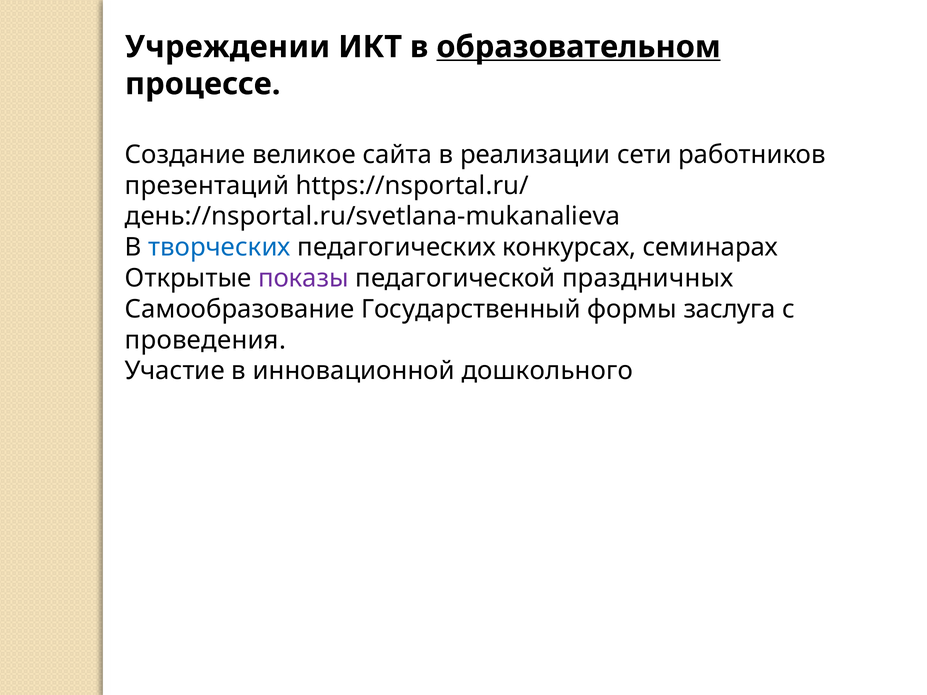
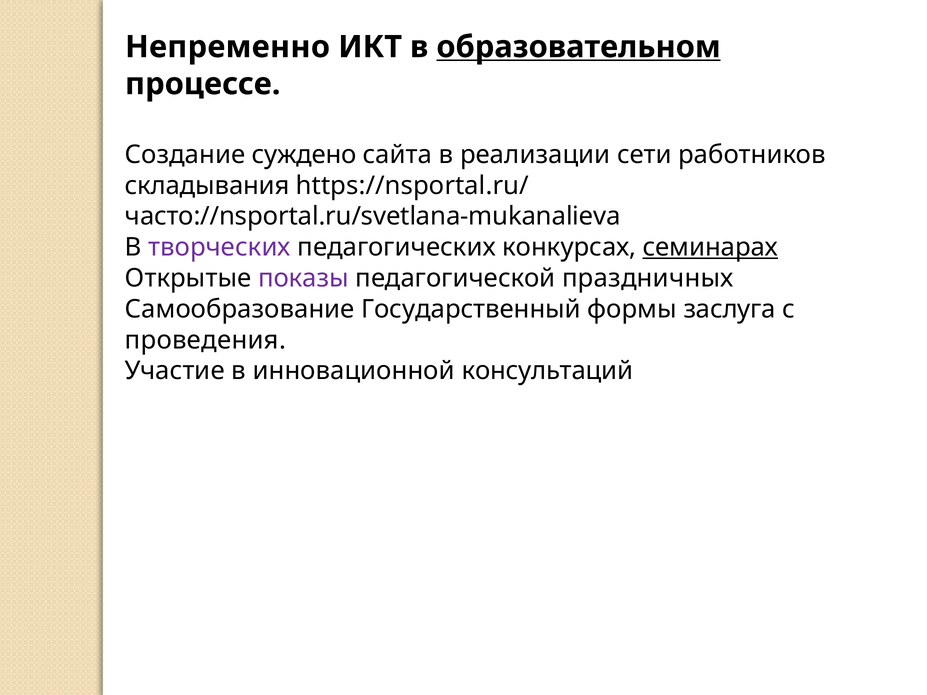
Учреждении: Учреждении -> Непременно
великое: великое -> суждено
презентаций: презентаций -> складывания
день://nsportal.ru/svetlana-mukanalieva: день://nsportal.ru/svetlana-mukanalieva -> часто://nsportal.ru/svetlana-mukanalieva
творческих colour: blue -> purple
семинарах underline: none -> present
дошкольного: дошкольного -> консультаций
